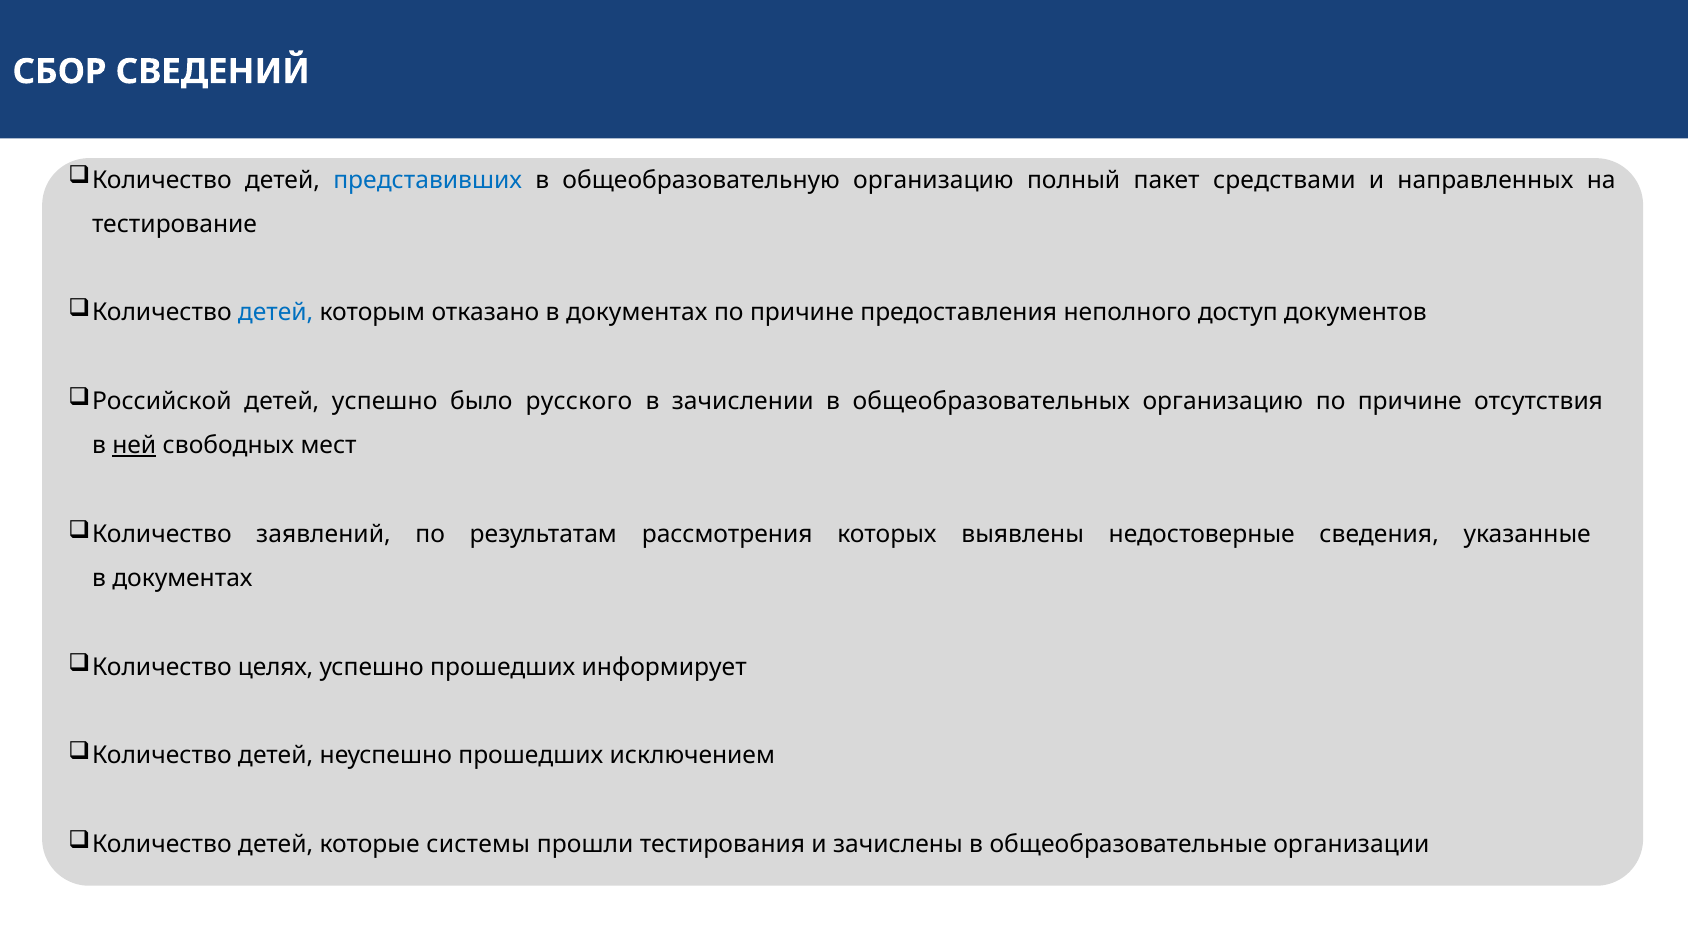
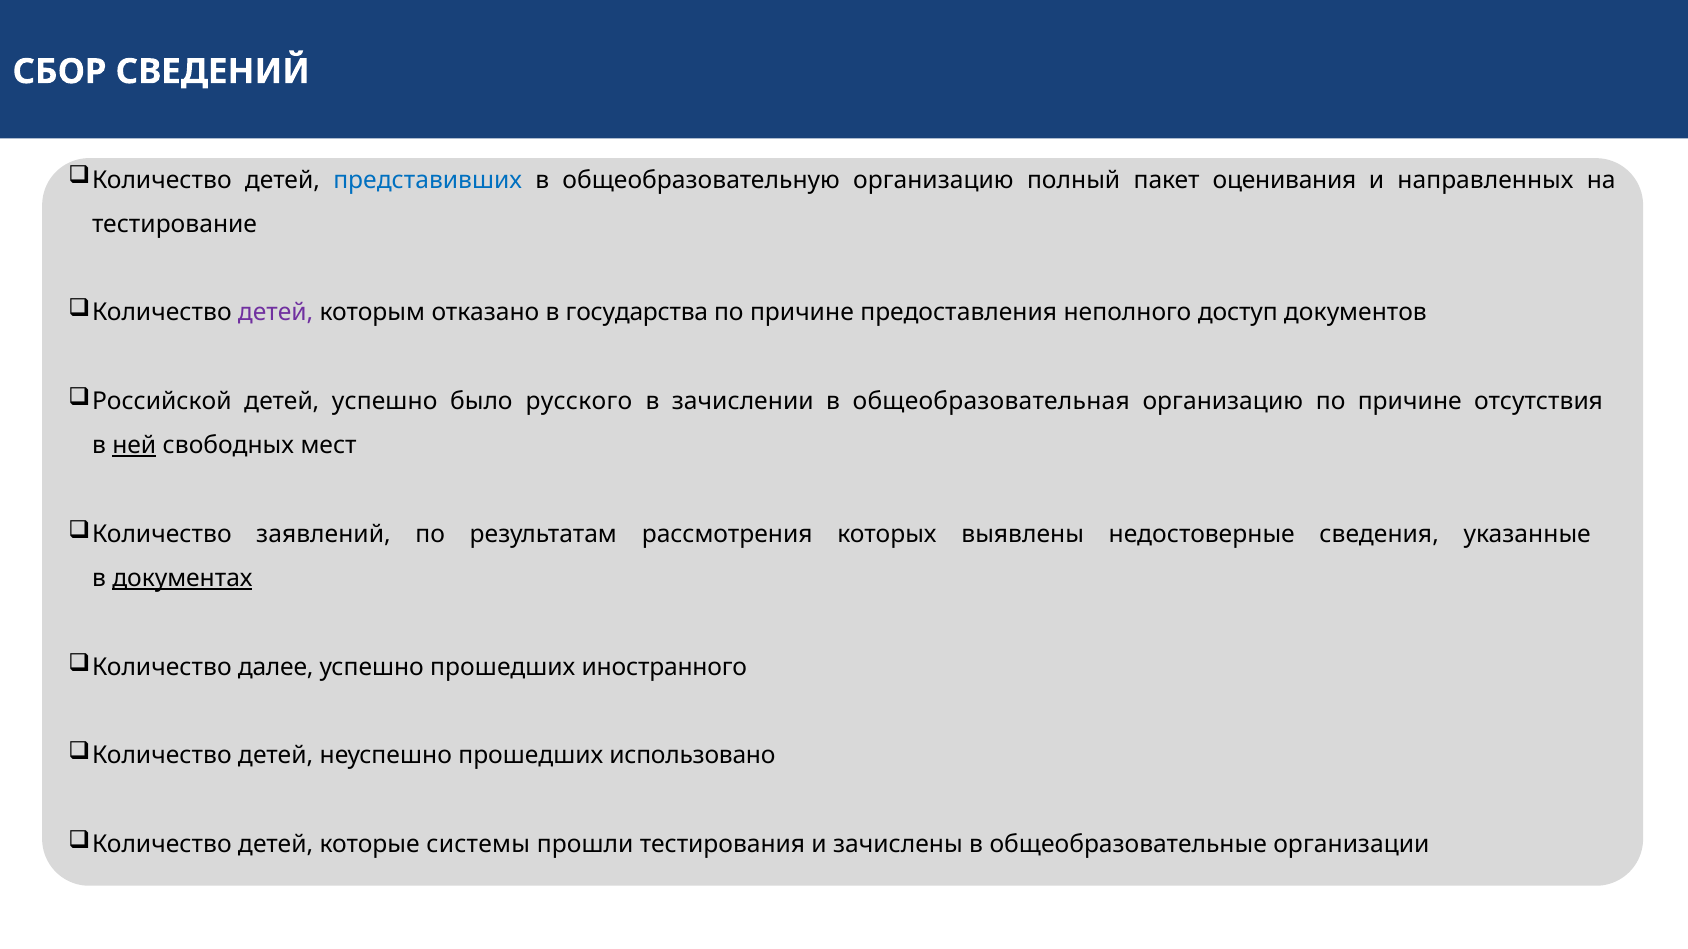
средствами: средствами -> оценивания
детей at (276, 313) colour: blue -> purple
отказано в документах: документах -> государства
общеобразовательных: общеобразовательных -> общеобразовательная
документах at (182, 579) underline: none -> present
целях: целях -> далее
информирует: информирует -> иностранного
исключением: исключением -> использовано
